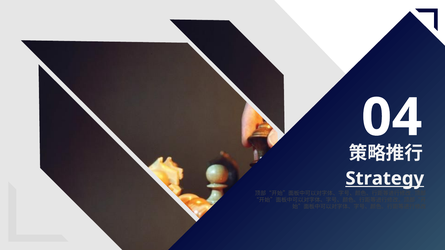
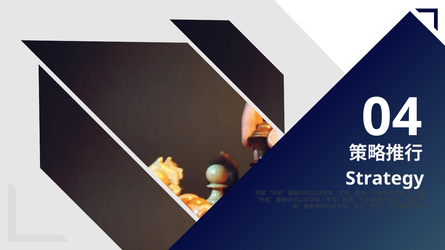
Strategy underline: present -> none
